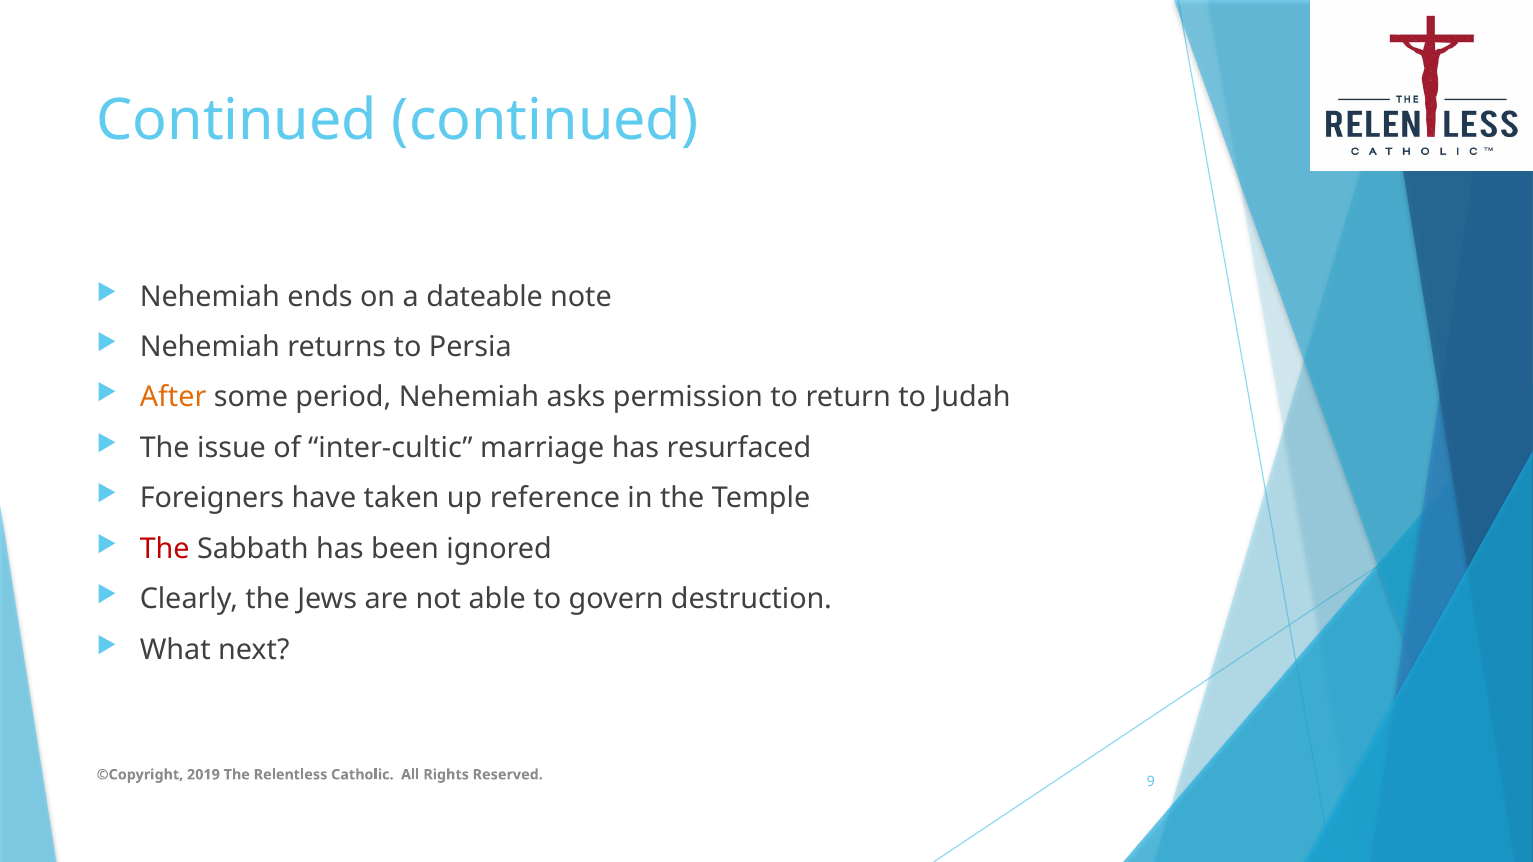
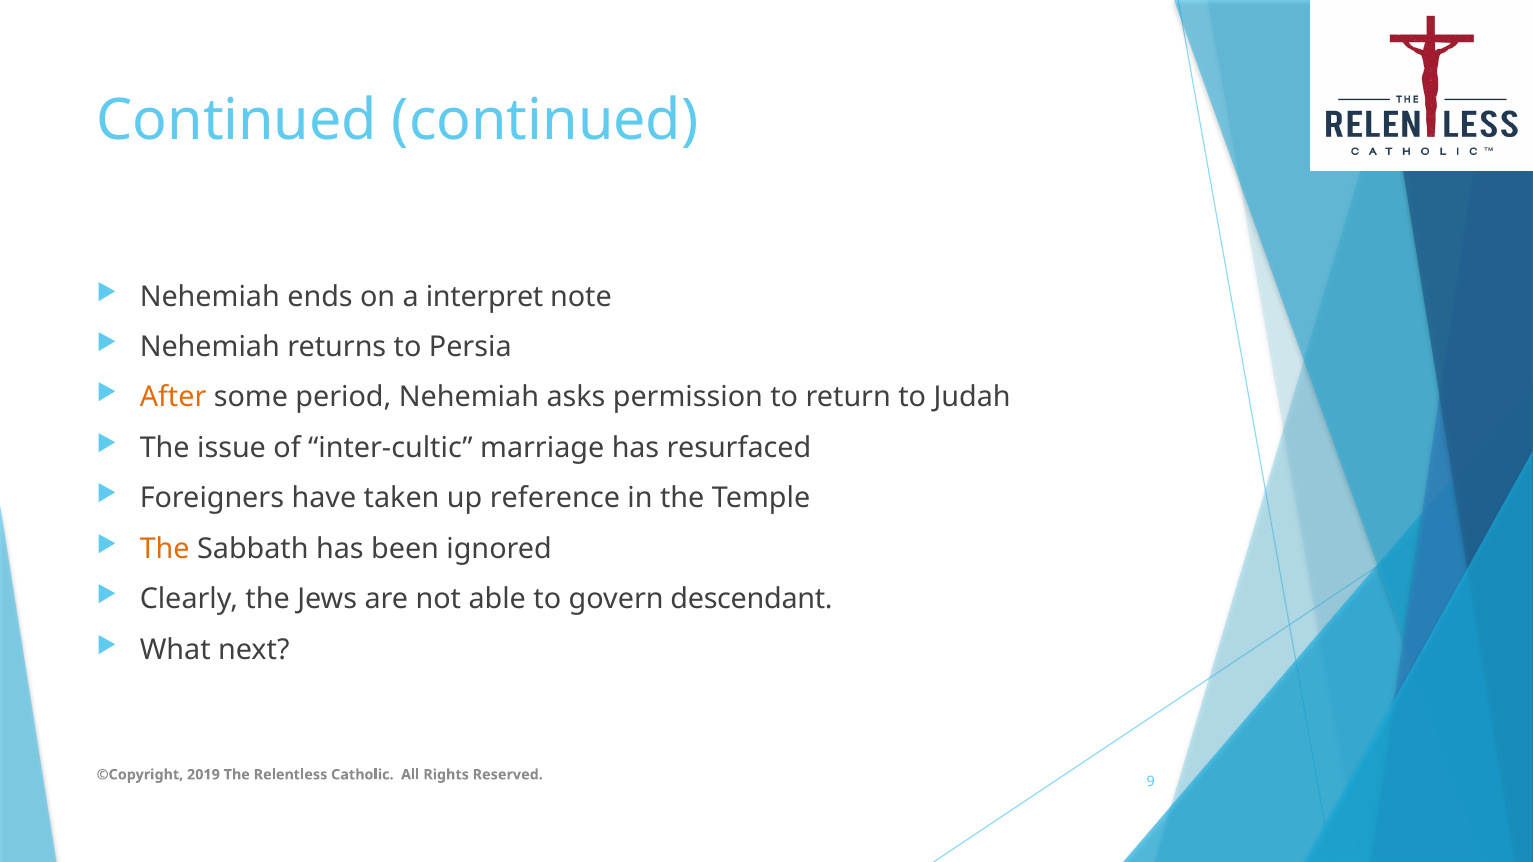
dateable: dateable -> interpret
The at (165, 549) colour: red -> orange
destruction: destruction -> descendant
